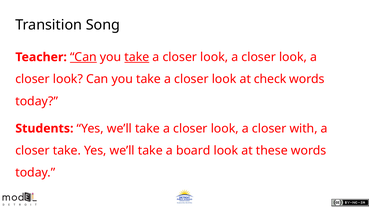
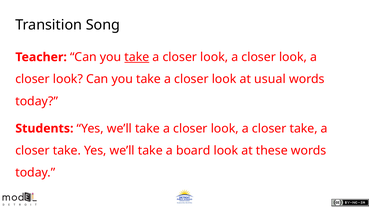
Can at (83, 57) underline: present -> none
check: check -> usual
look a closer with: with -> take
